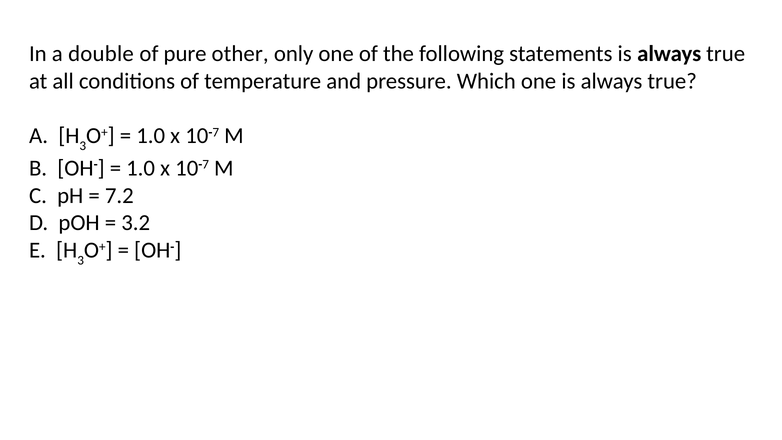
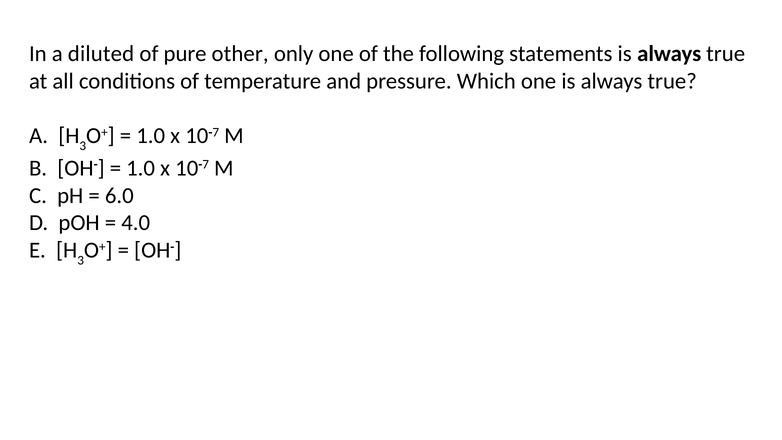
double: double -> diluted
7.2: 7.2 -> 6.0
3.2: 3.2 -> 4.0
